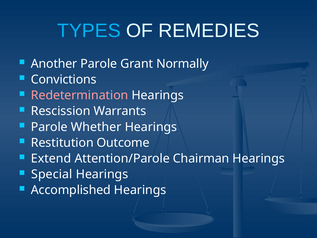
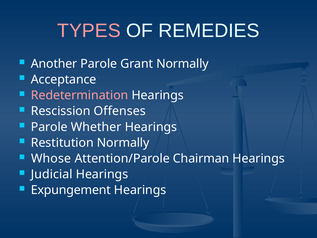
TYPES colour: light blue -> pink
Convictions: Convictions -> Acceptance
Warrants: Warrants -> Offenses
Restitution Outcome: Outcome -> Normally
Extend: Extend -> Whose
Special: Special -> Judicial
Accomplished: Accomplished -> Expungement
